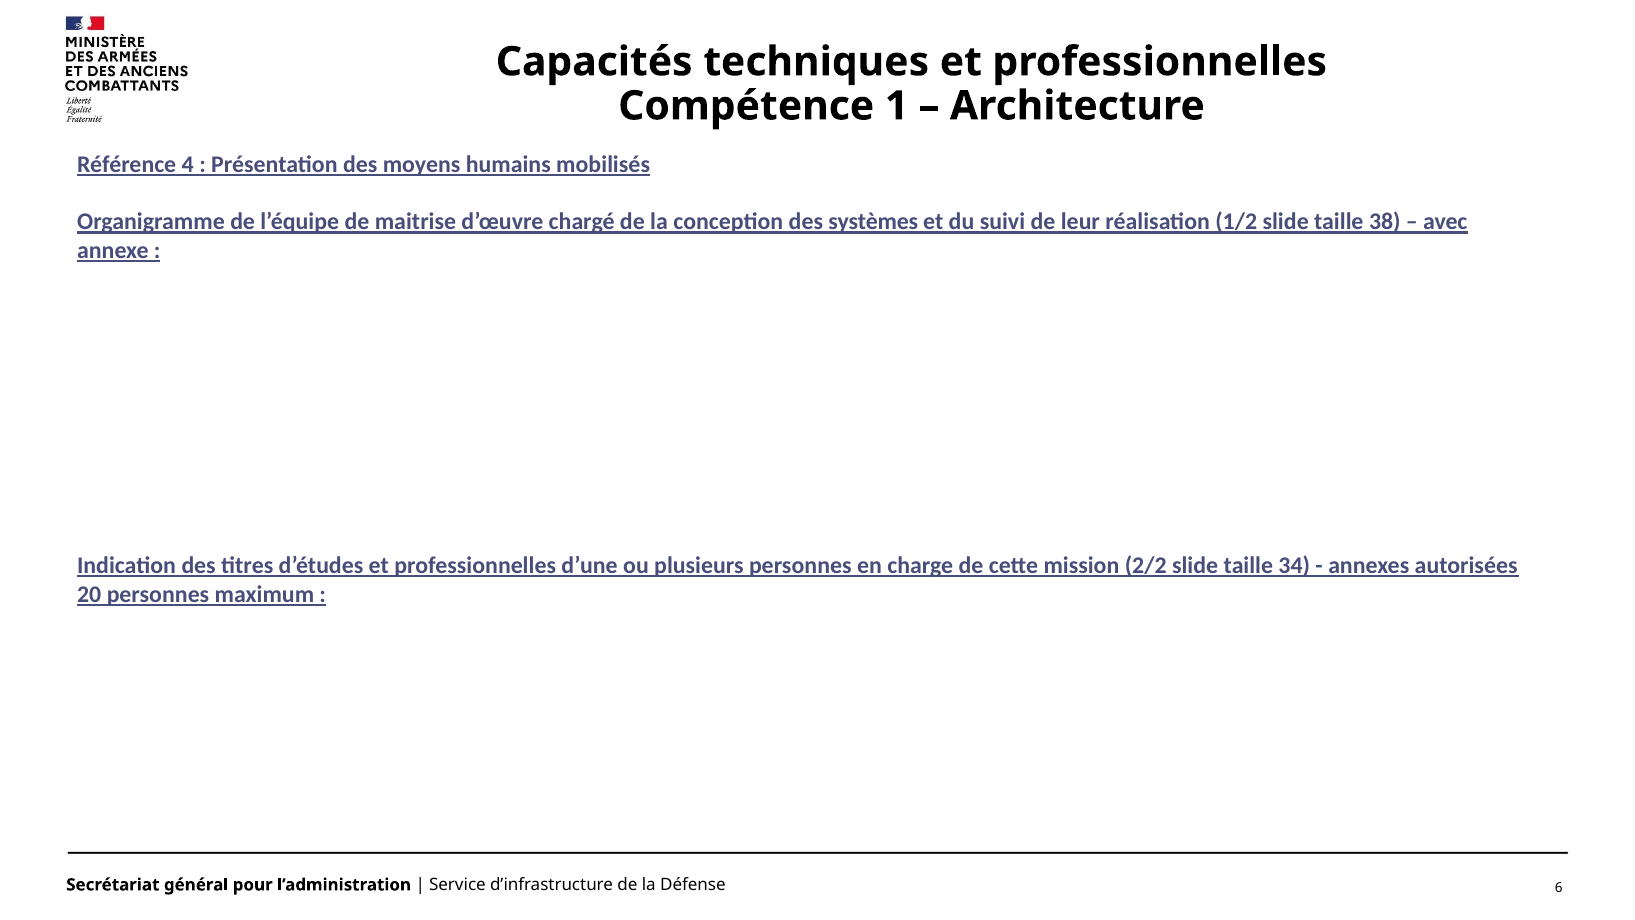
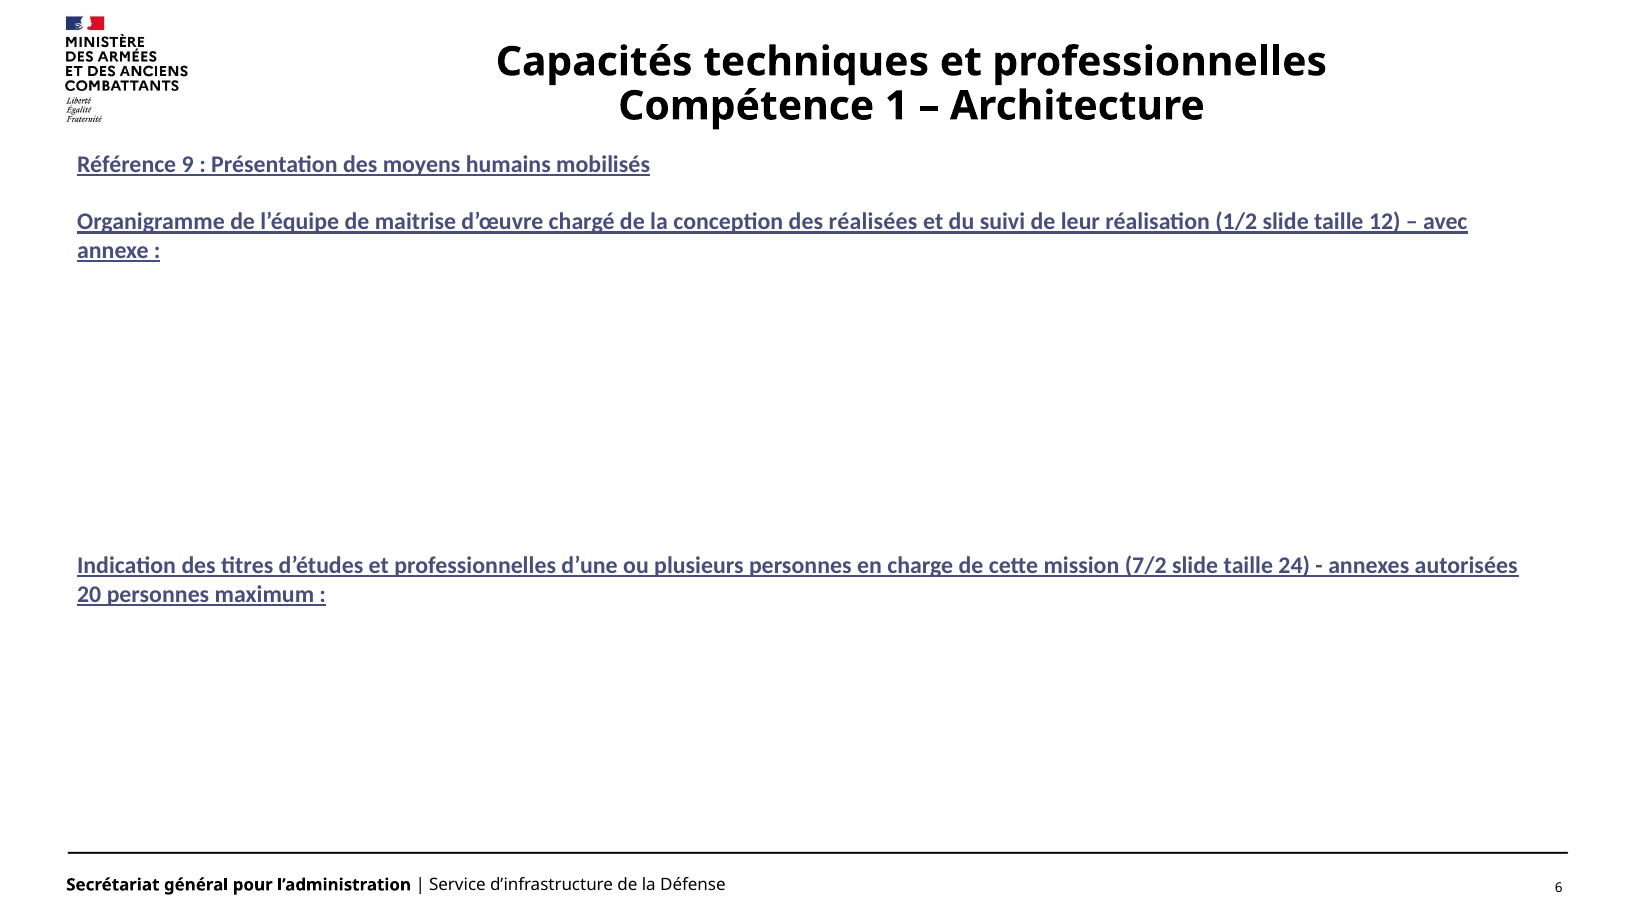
4: 4 -> 9
systèmes: systèmes -> réalisées
38: 38 -> 12
2/2: 2/2 -> 7/2
34: 34 -> 24
